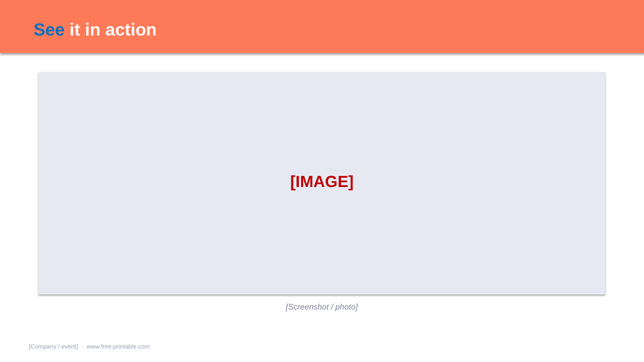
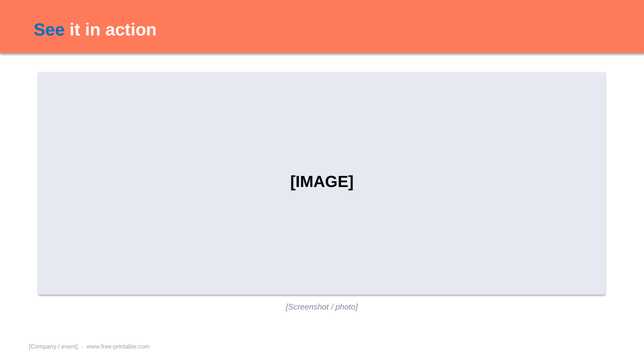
IMAGE colour: red -> black
